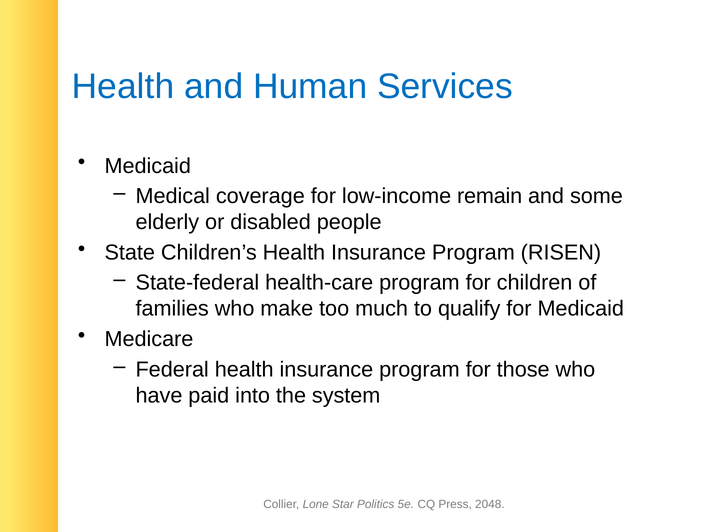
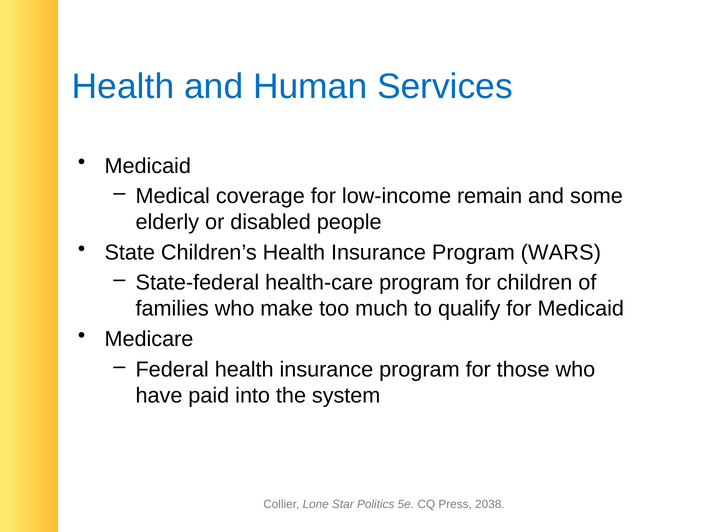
RISEN: RISEN -> WARS
2048: 2048 -> 2038
